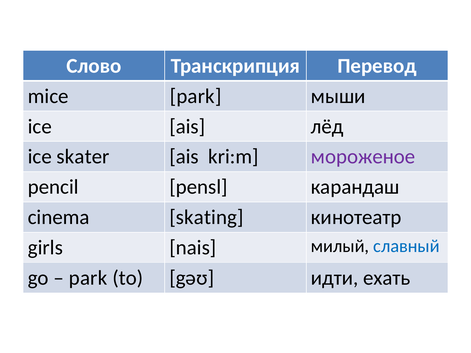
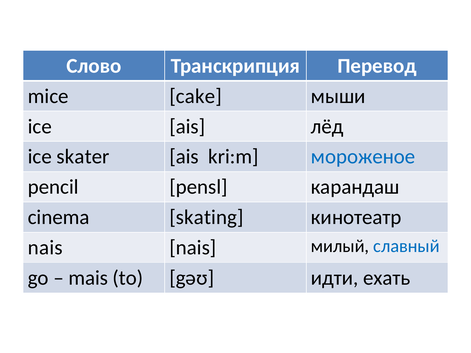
mice park: park -> cake
мороженое colour: purple -> blue
girls at (45, 248): girls -> nais
park at (88, 278): park -> mais
